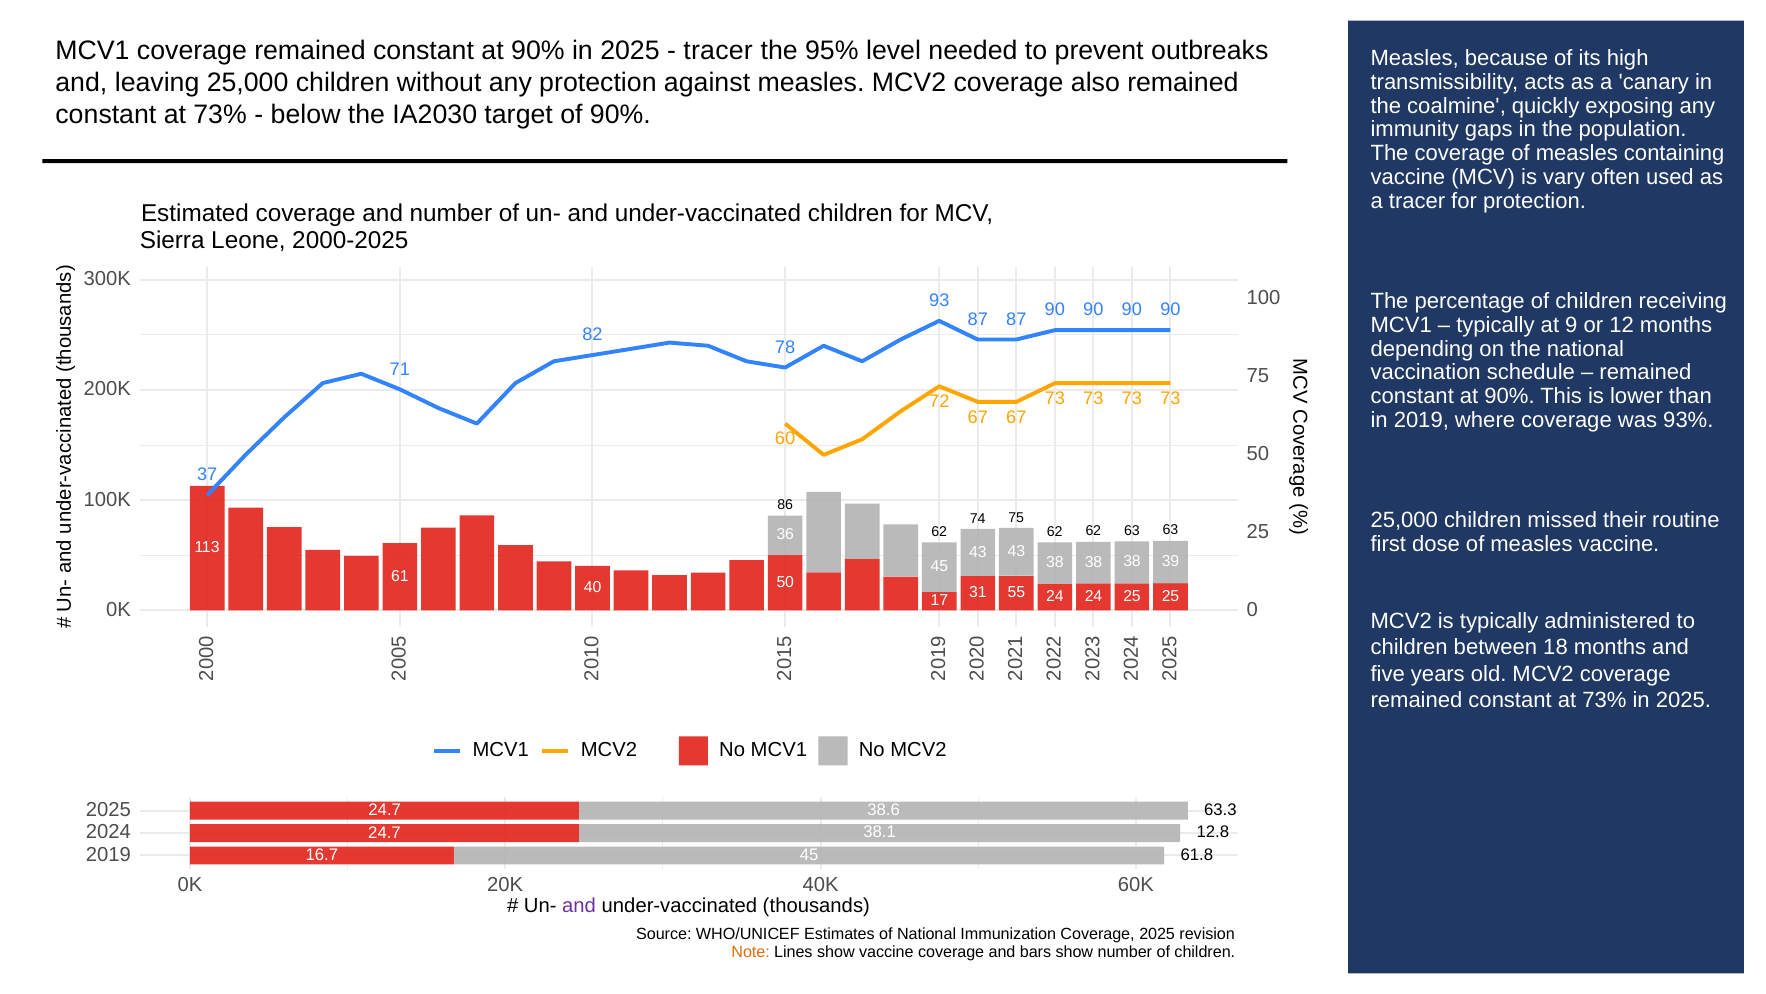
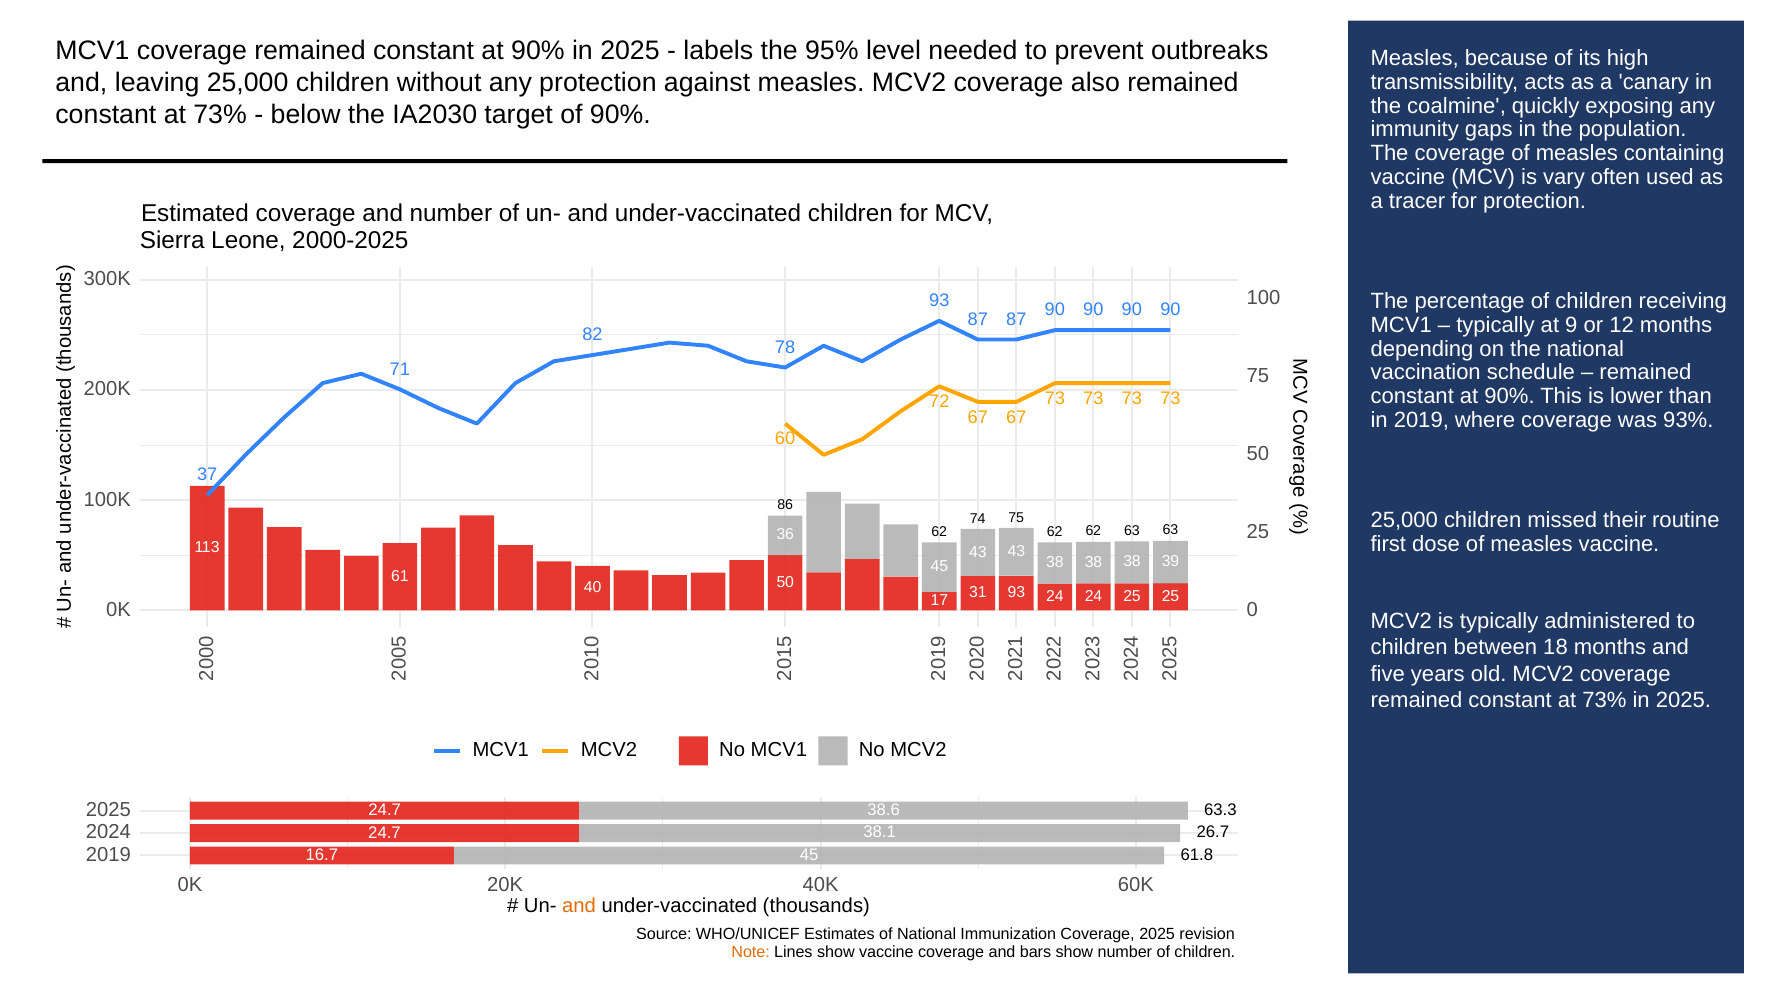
tracer at (718, 51): tracer -> labels
31 55: 55 -> 93
12.8: 12.8 -> 26.7
and at (579, 906) colour: purple -> orange
